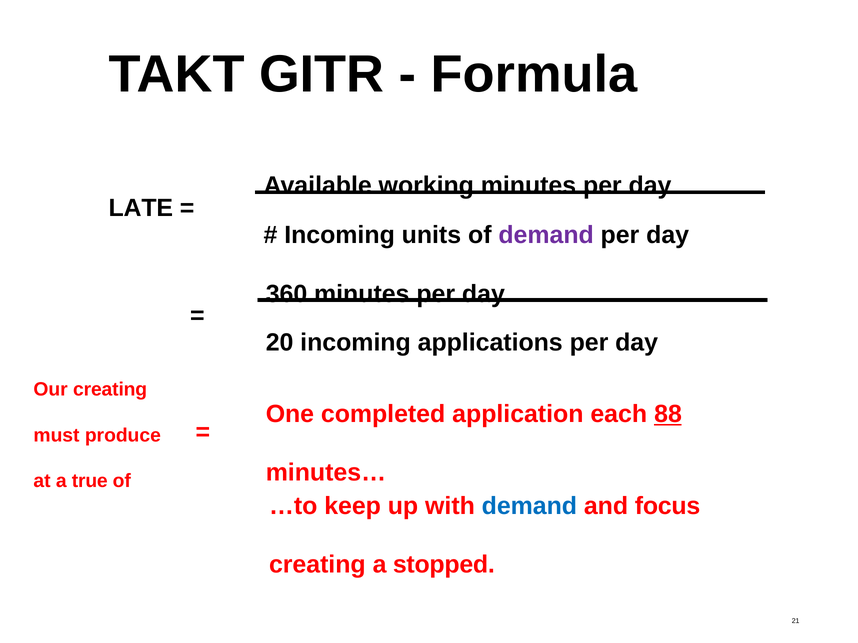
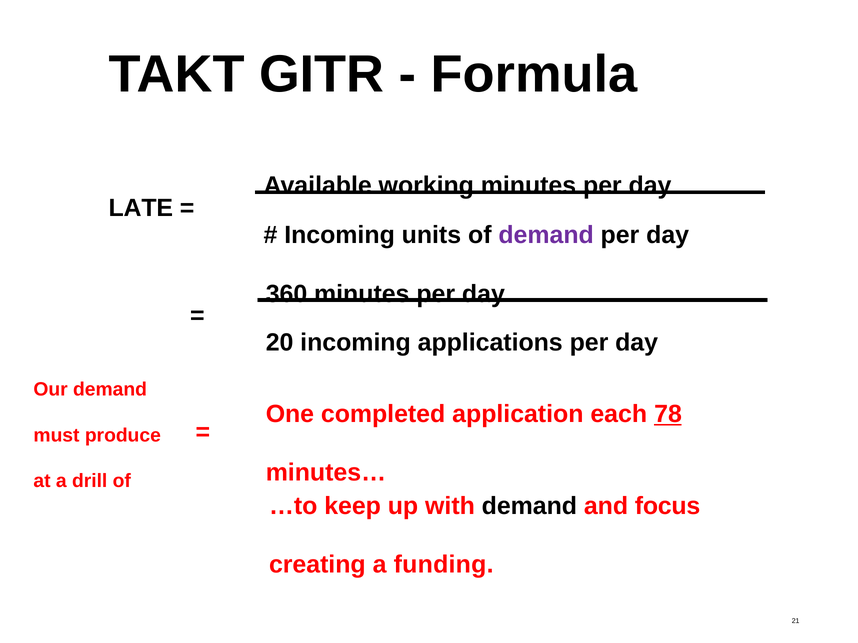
Our creating: creating -> demand
88: 88 -> 78
true: true -> drill
demand at (529, 506) colour: blue -> black
stopped: stopped -> funding
